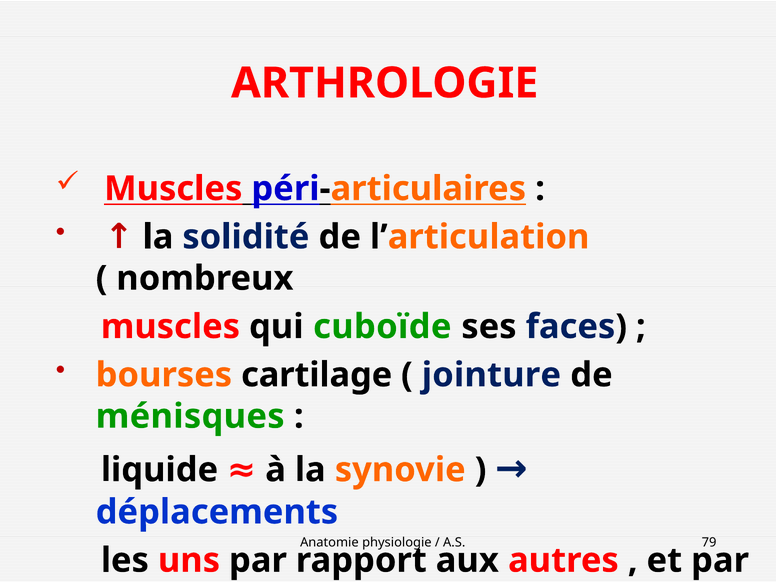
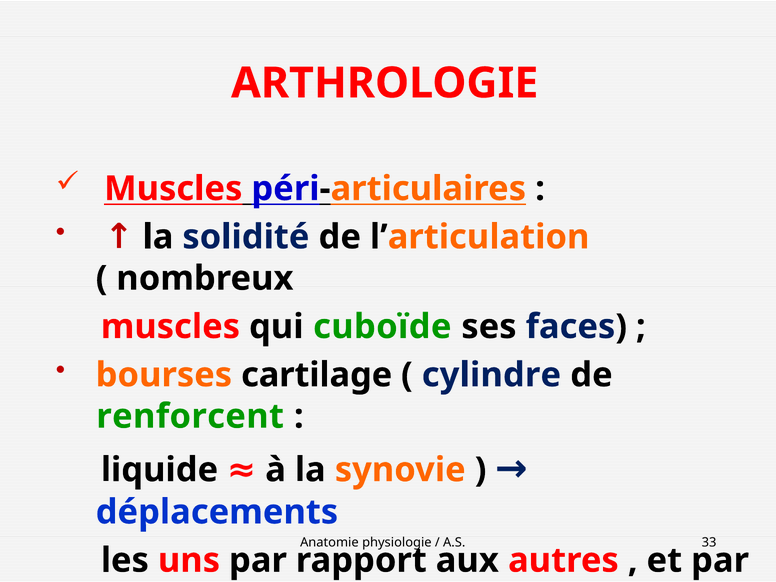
jointure: jointure -> cylindre
ménisques: ménisques -> renforcent
79: 79 -> 33
